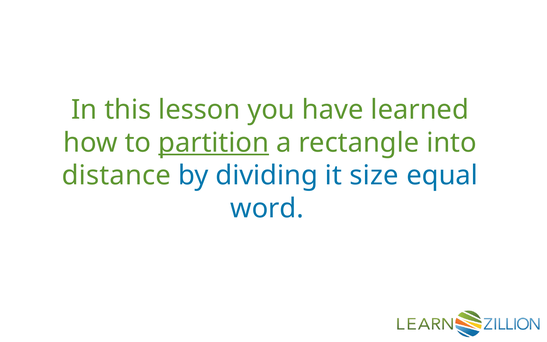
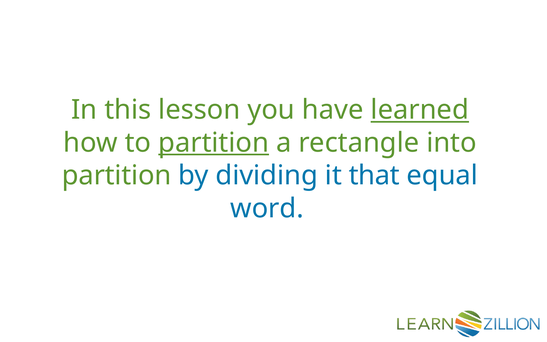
learned underline: none -> present
distance at (116, 176): distance -> partition
size: size -> that
